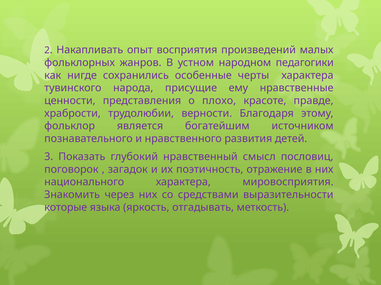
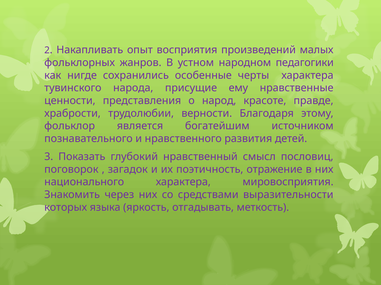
плохо: плохо -> народ
которые: которые -> которых
